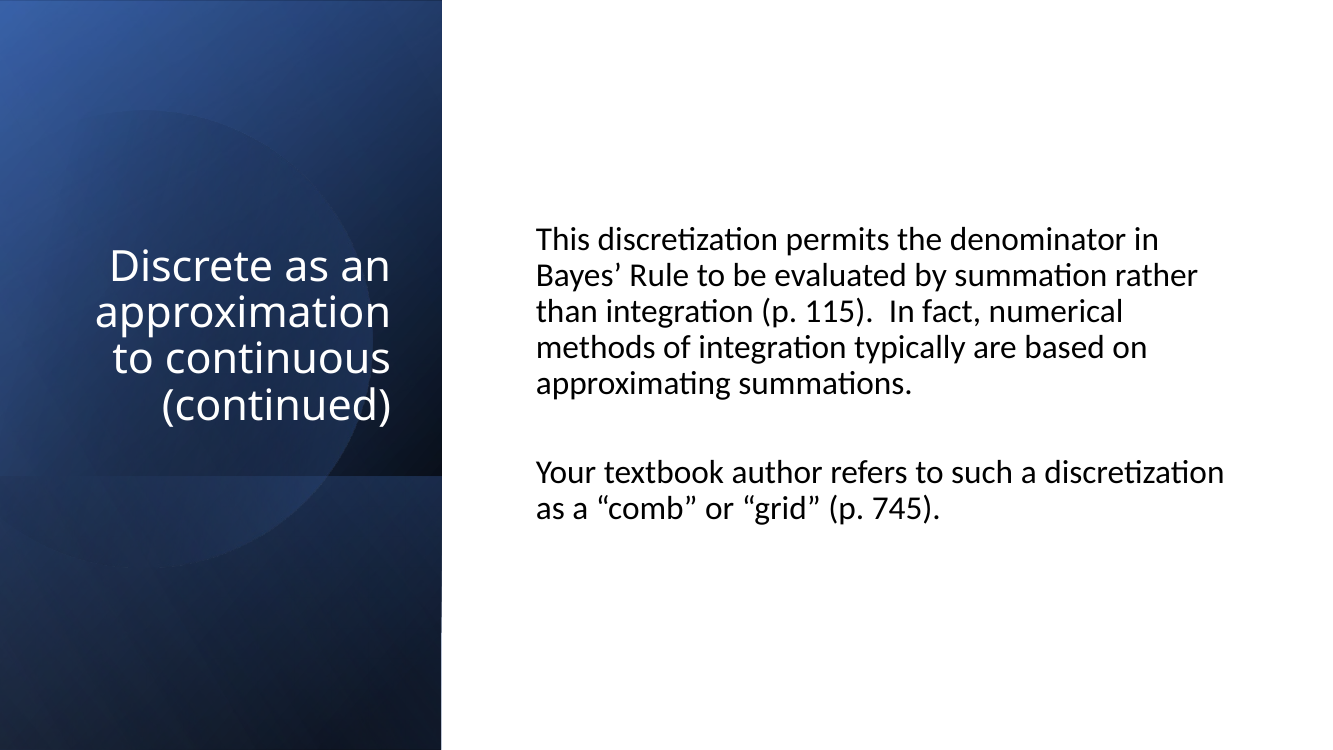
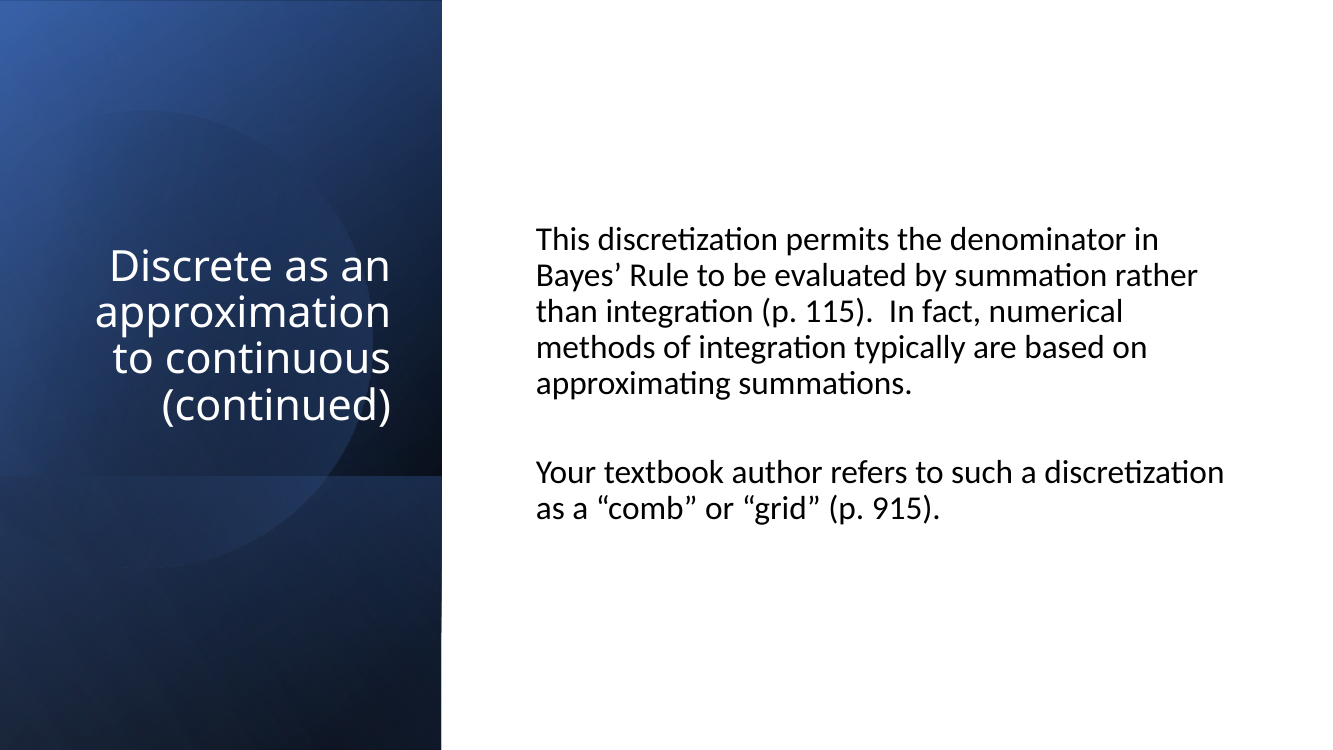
745: 745 -> 915
